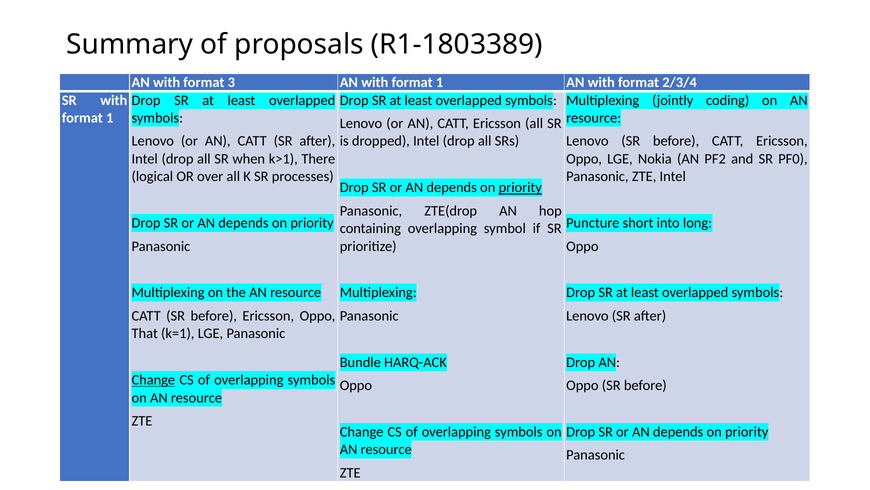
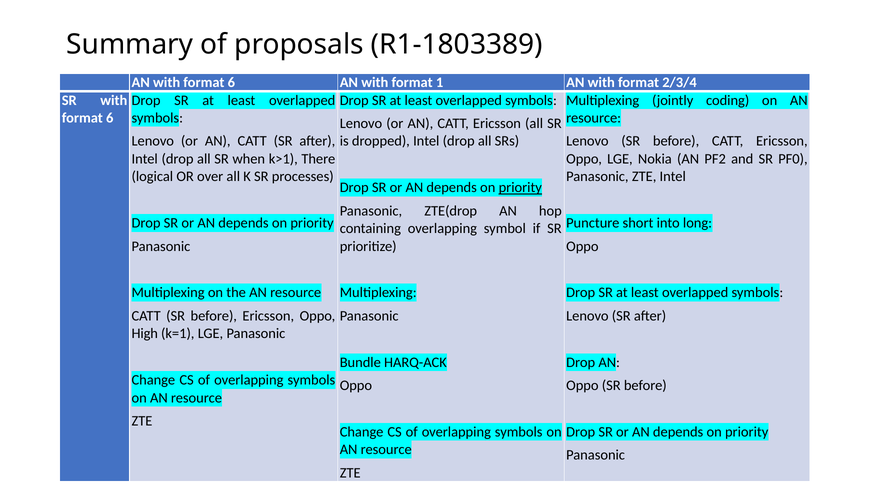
AN with format 3: 3 -> 6
1 at (110, 118): 1 -> 6
That: That -> High
Change at (153, 380) underline: present -> none
